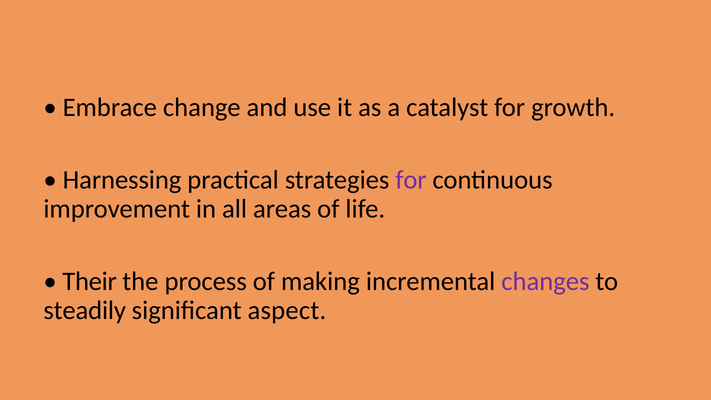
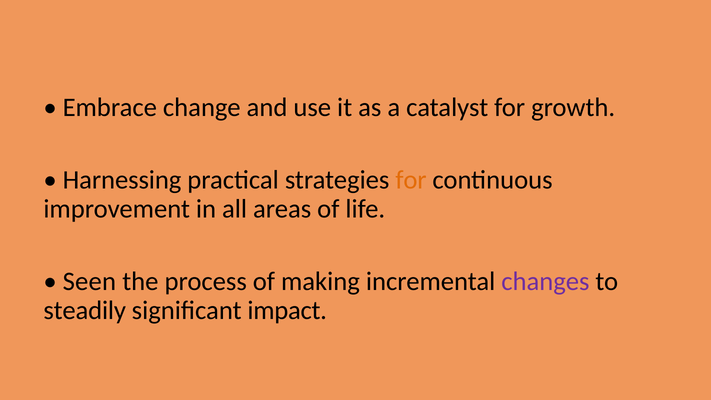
for at (411, 180) colour: purple -> orange
Their: Their -> Seen
aspect: aspect -> impact
